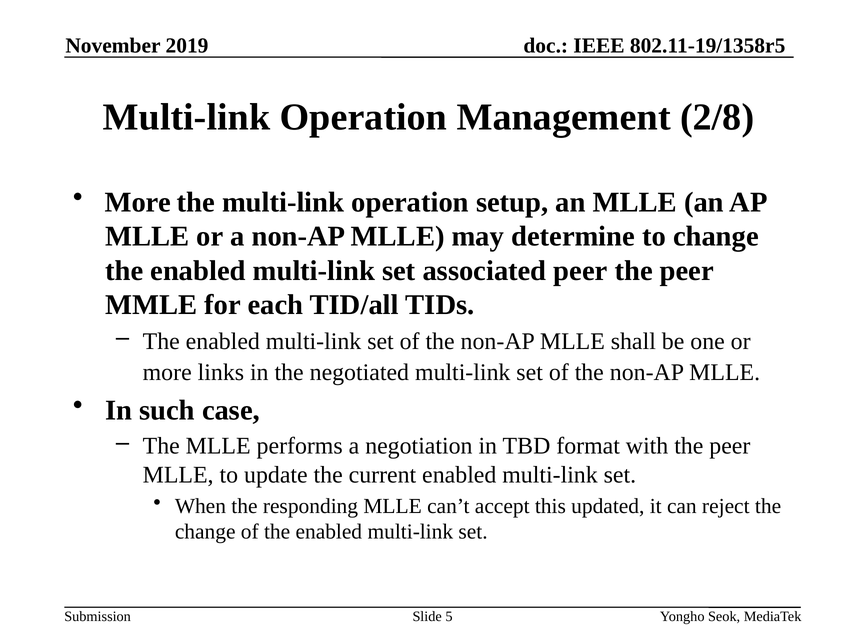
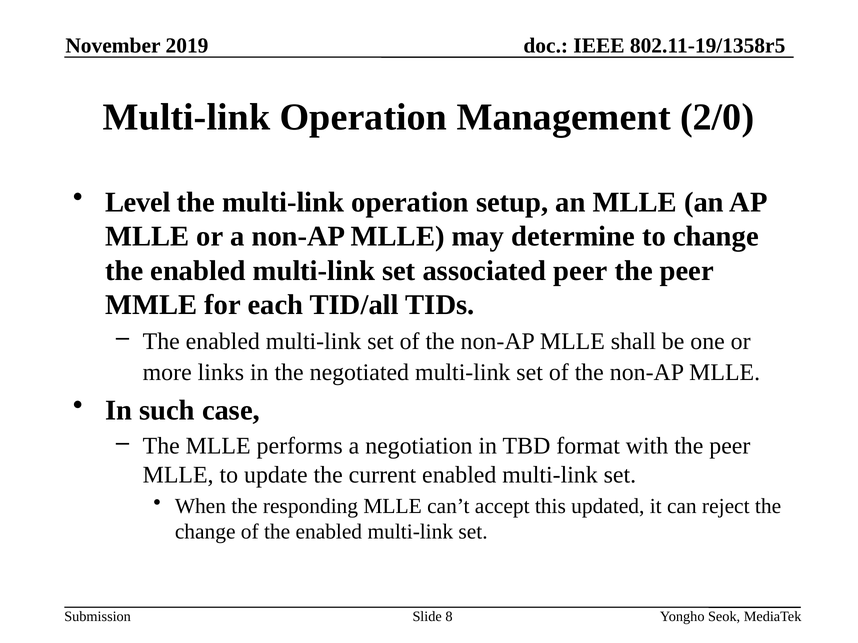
2/8: 2/8 -> 2/0
More at (138, 202): More -> Level
5: 5 -> 8
